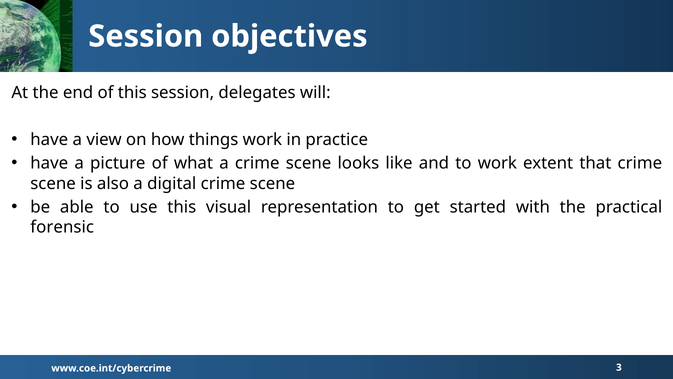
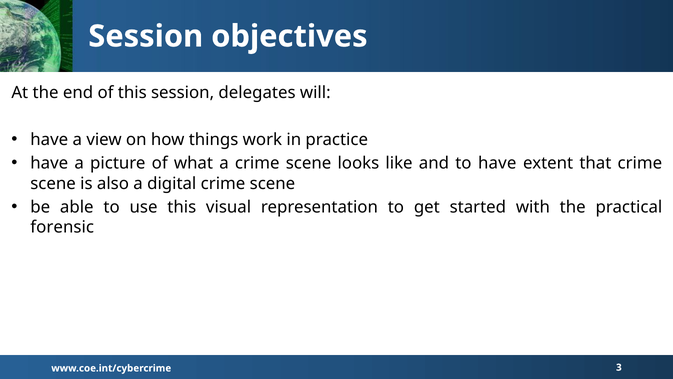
to work: work -> have
